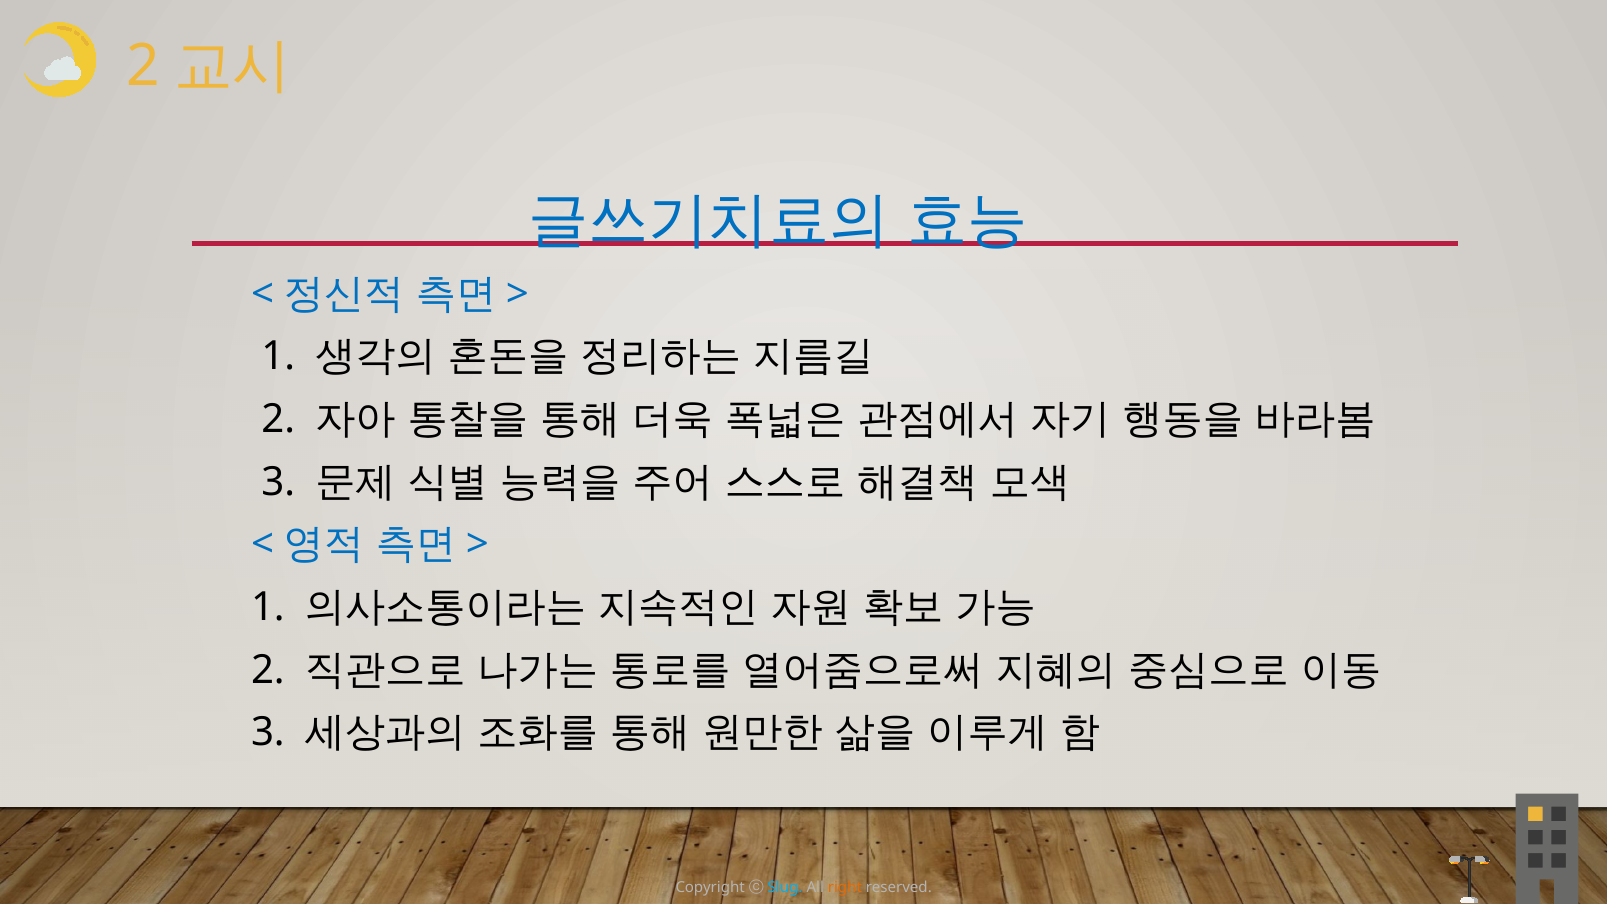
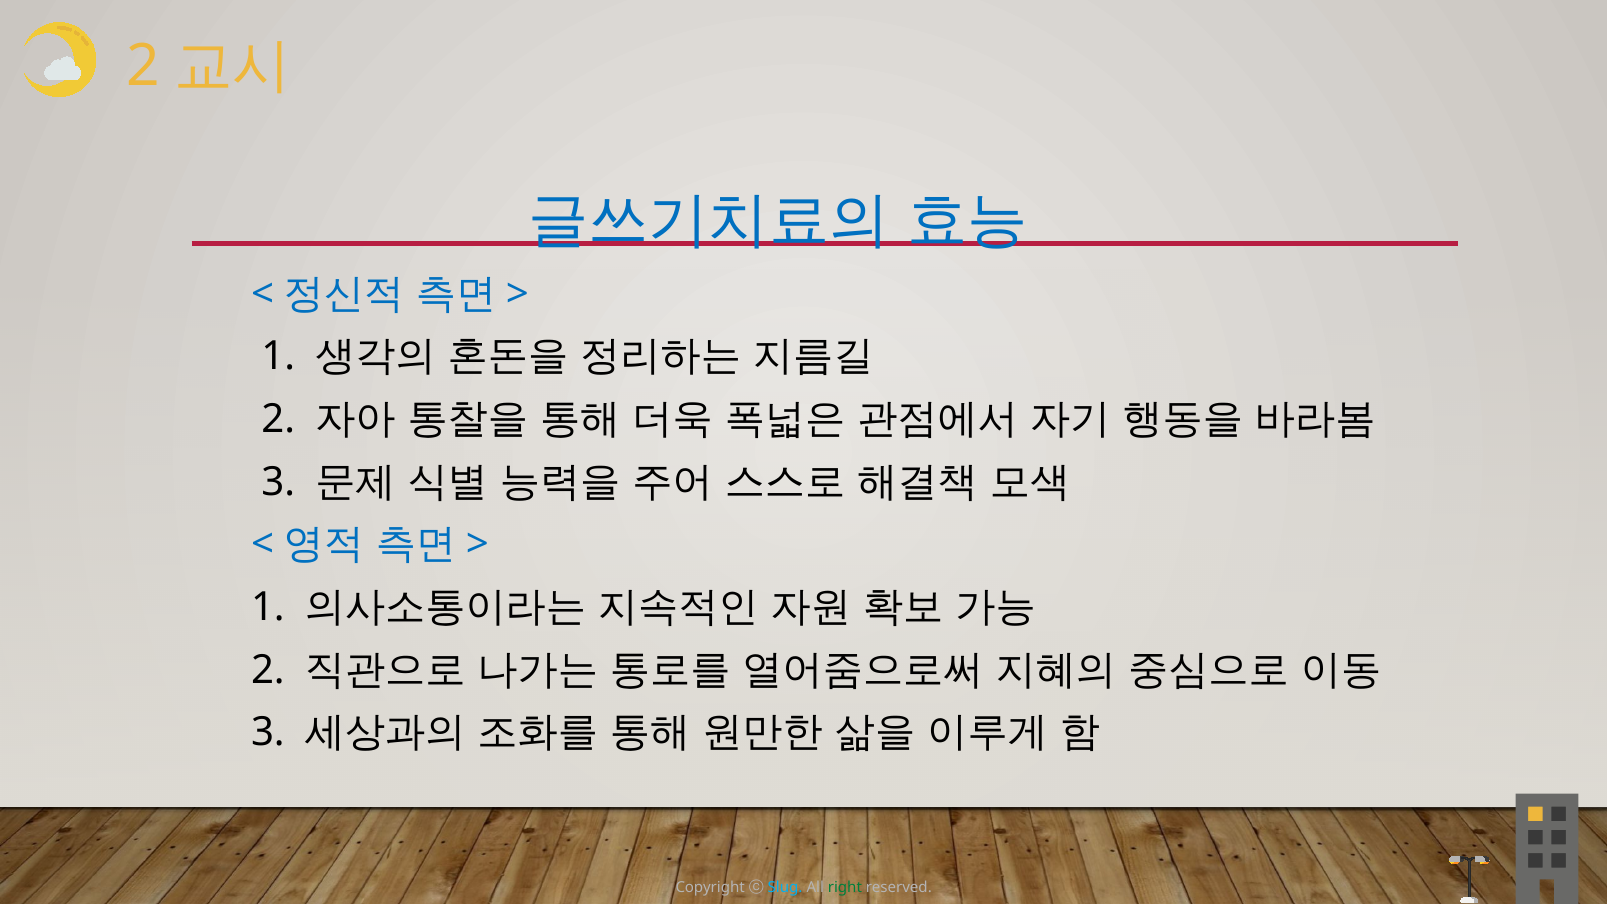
right colour: orange -> green
